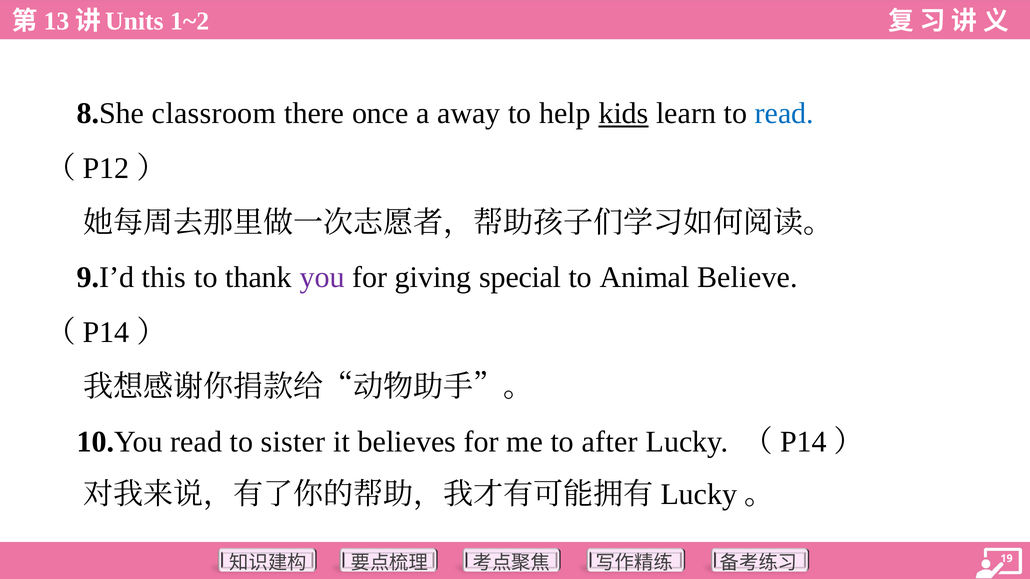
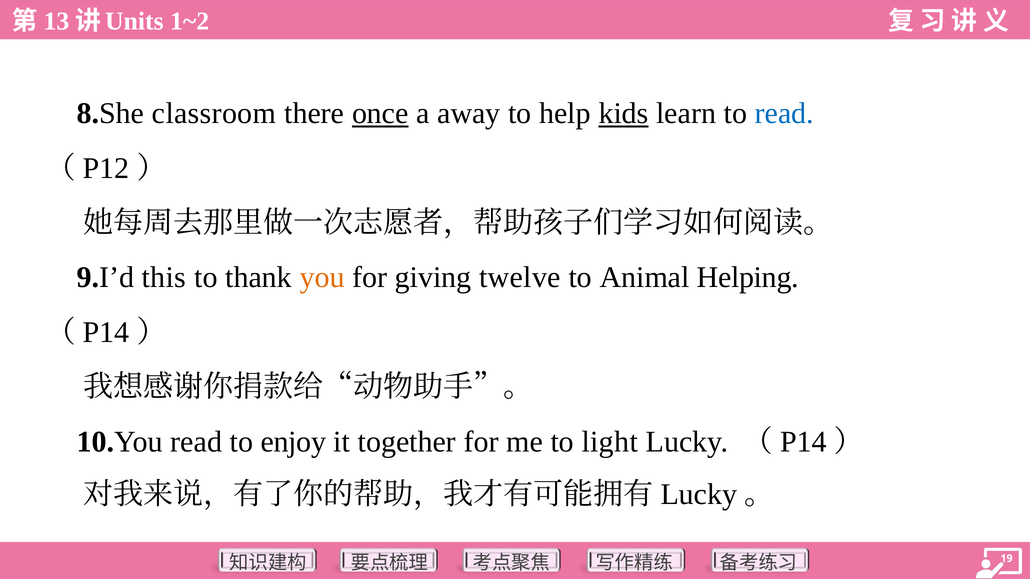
once underline: none -> present
you colour: purple -> orange
special: special -> twelve
Believe: Believe -> Helping
sister: sister -> enjoy
believes: believes -> together
after: after -> light
